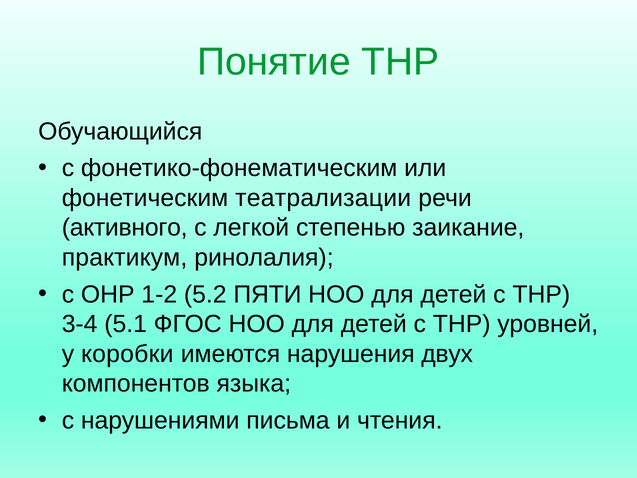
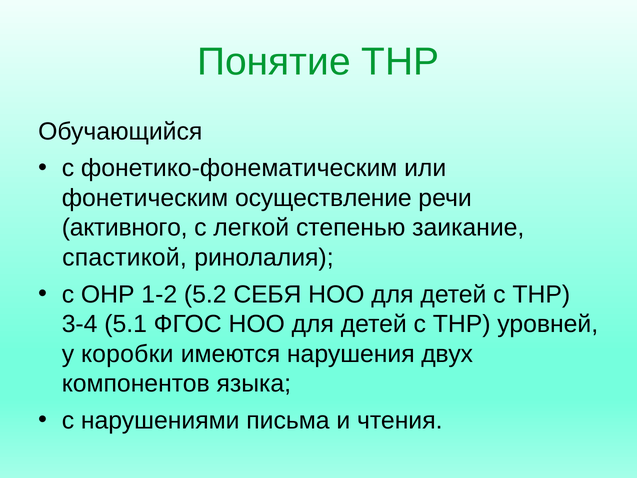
театрализации: театрализации -> осуществление
практикум: практикум -> спастикой
ПЯТИ: ПЯТИ -> СЕБЯ
